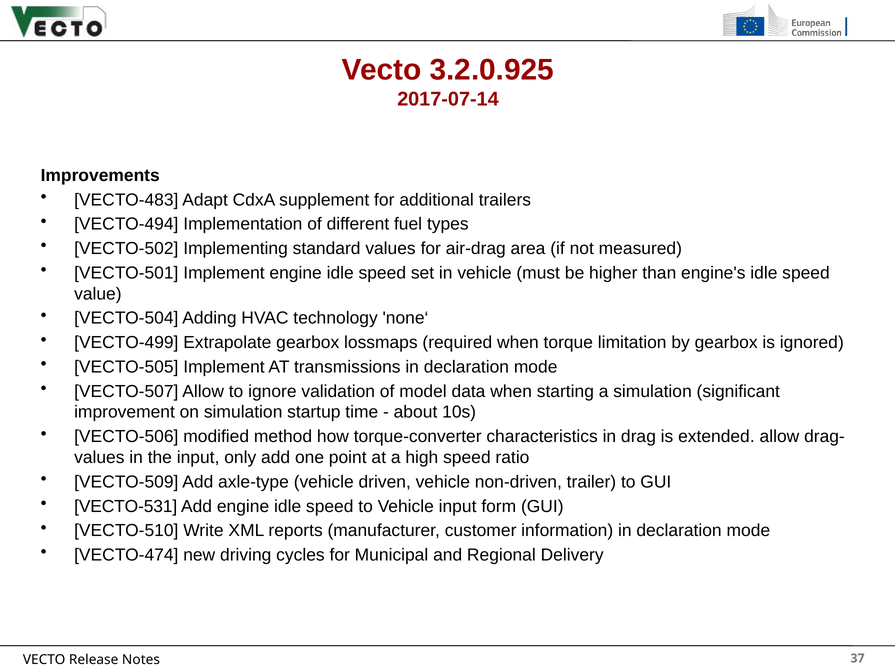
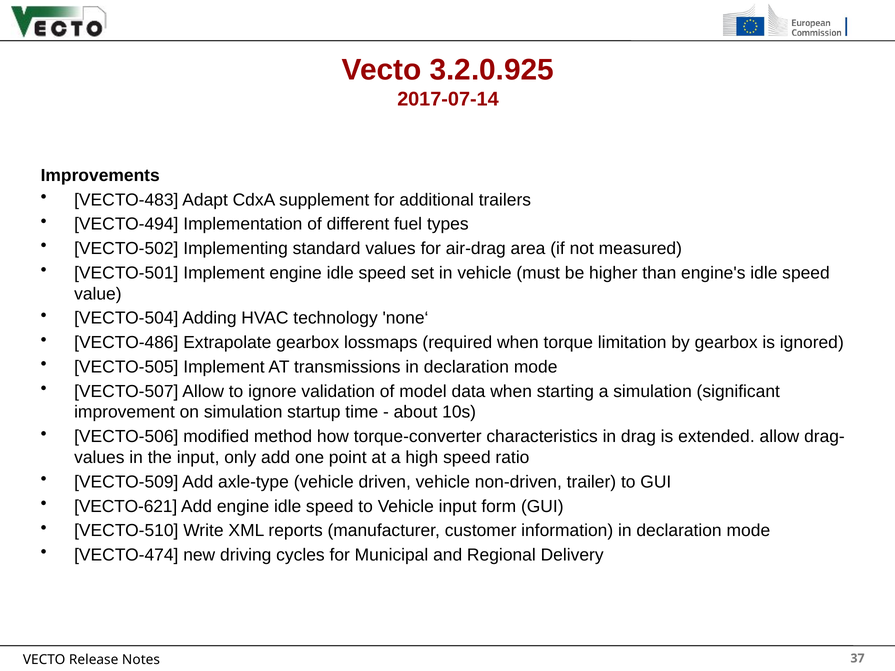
VECTO-499: VECTO-499 -> VECTO-486
VECTO-531: VECTO-531 -> VECTO-621
